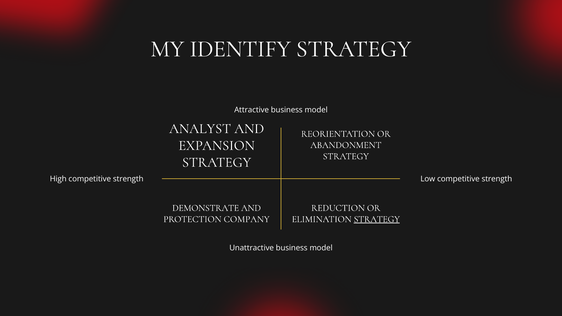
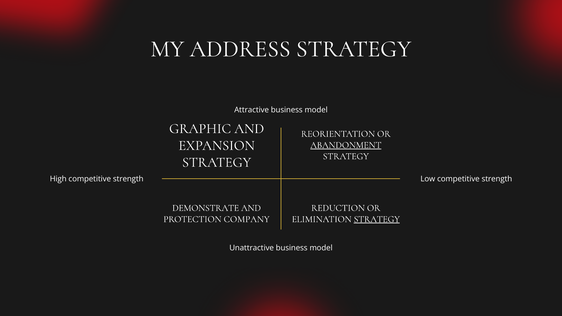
IDENTIFY: IDENTIFY -> ADDRESS
ANALYST: ANALYST -> GRAPHIC
ABANDONMENT underline: none -> present
